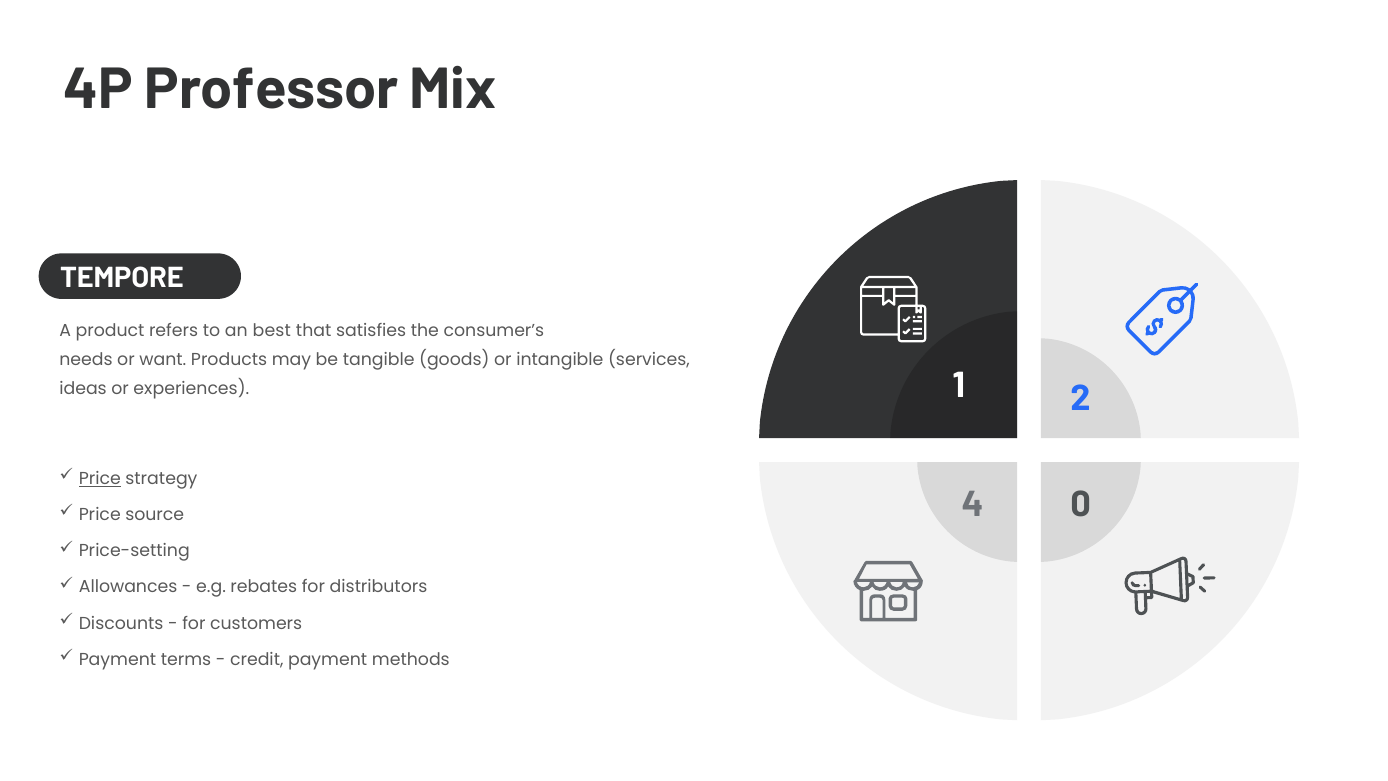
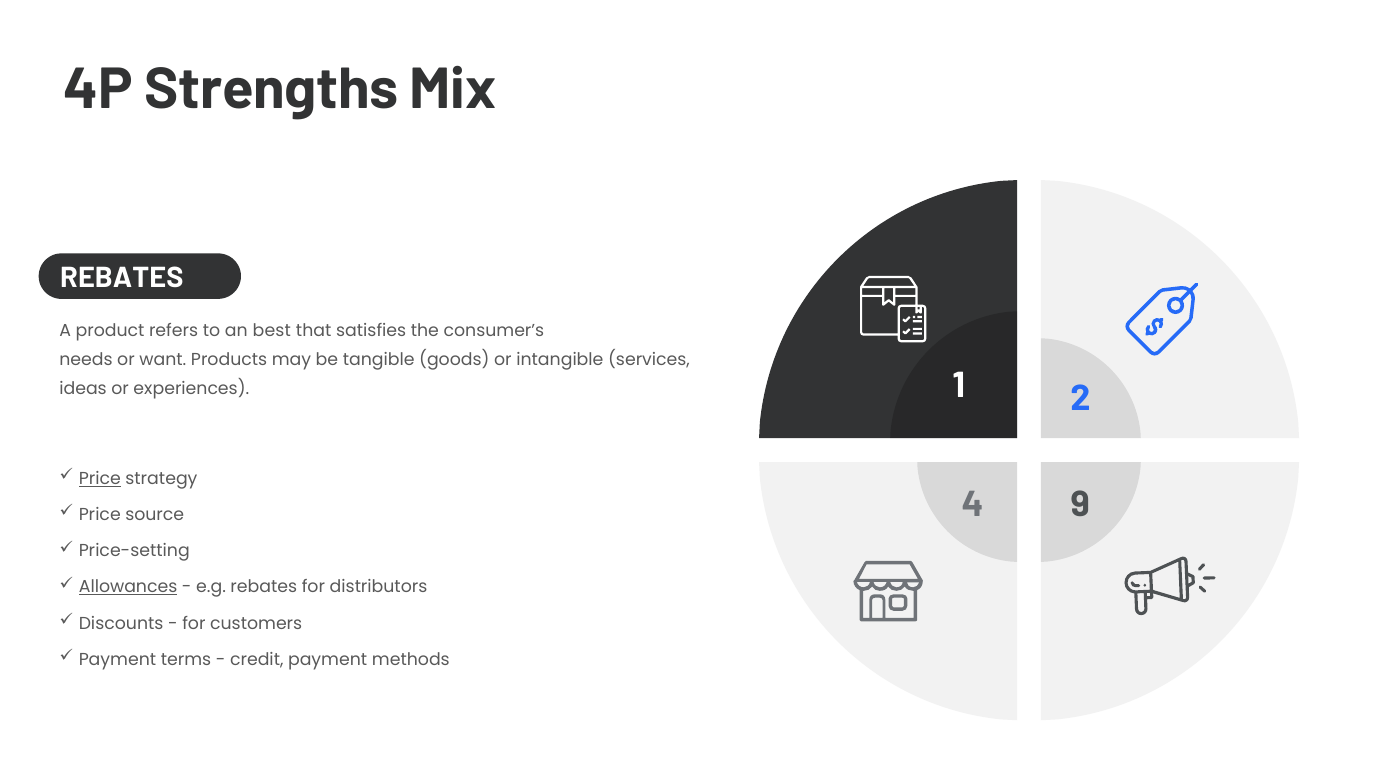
Professor: Professor -> Strengths
TEMPORE at (122, 278): TEMPORE -> REBATES
0: 0 -> 9
Allowances underline: none -> present
